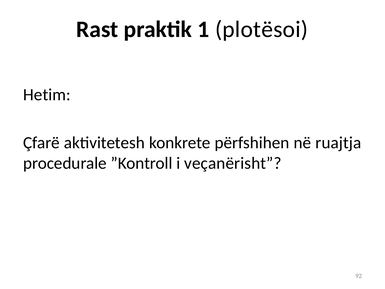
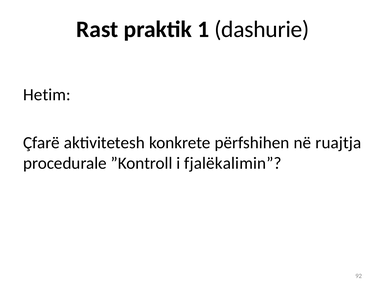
plotësoi: plotësoi -> dashurie
veçanërisht: veçanërisht -> fjalëkalimin
